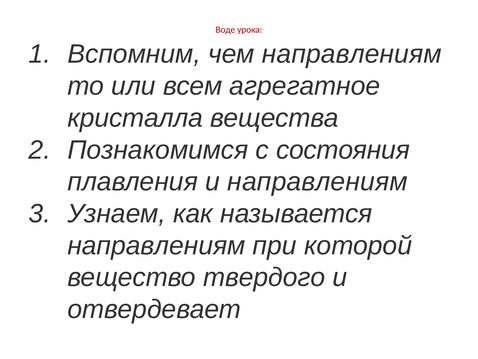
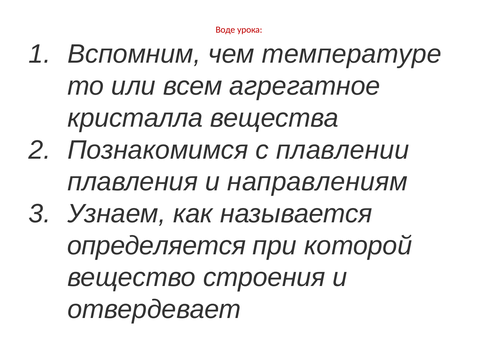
чем направлениям: направлениям -> температуре
состояния: состояния -> плавлении
направлениям at (156, 245): направлениям -> определяется
твердого: твердого -> строения
